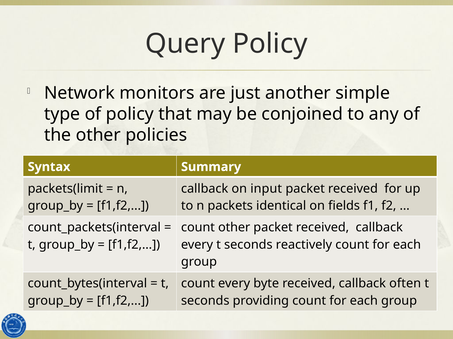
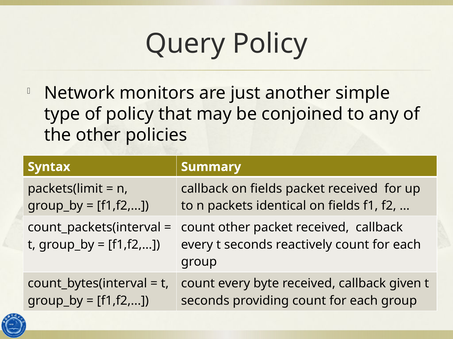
callback on input: input -> fields
often: often -> given
